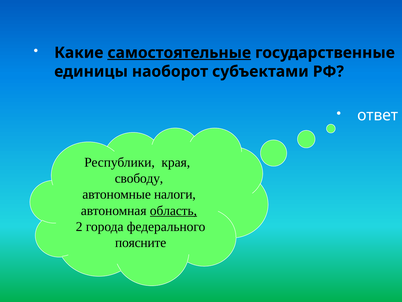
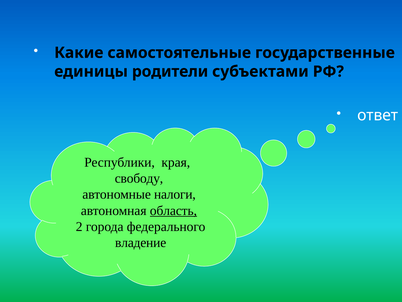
самостоятельные underline: present -> none
наоборот: наоборот -> родители
поясните: поясните -> владение
